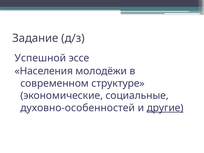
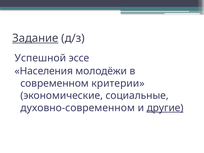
Задание underline: none -> present
структуре: структуре -> критерии
духовно-особенностей: духовно-особенностей -> духовно-современном
